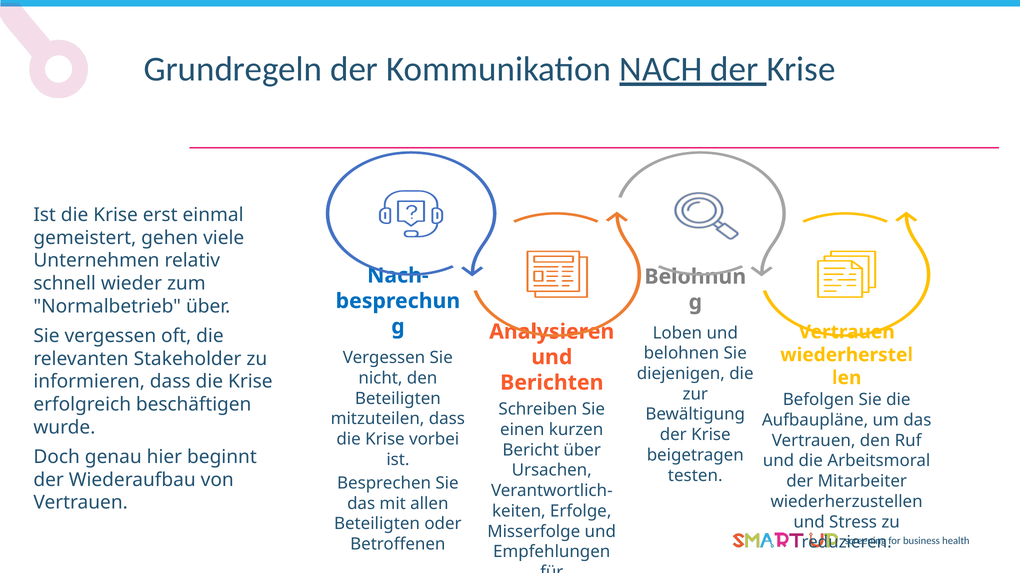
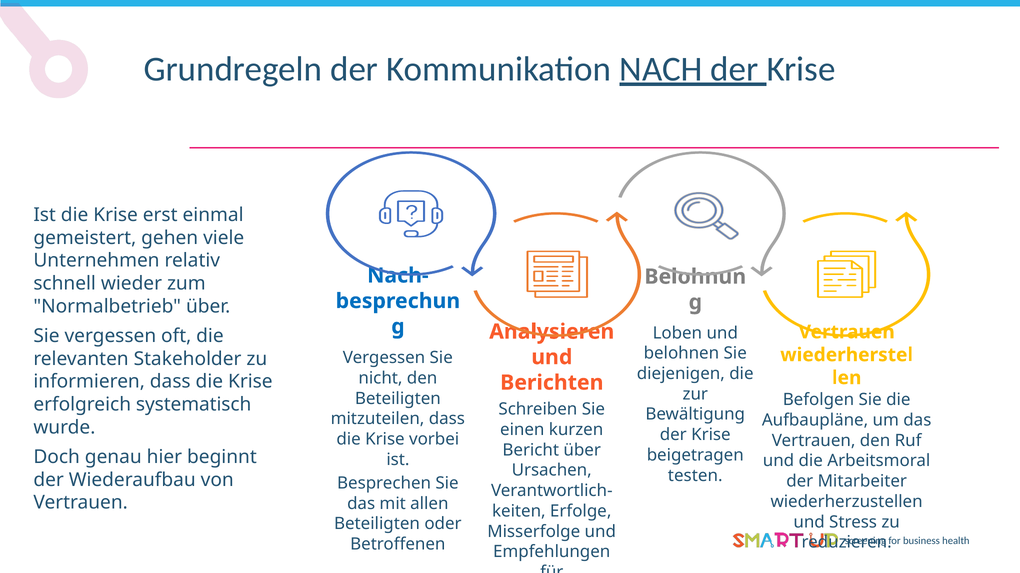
beschäftigen: beschäftigen -> systematisch
